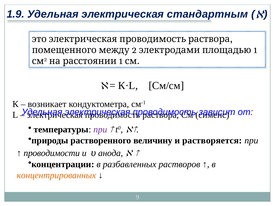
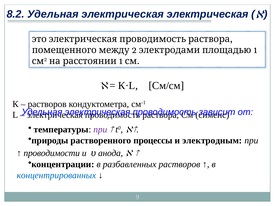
1.9: 1.9 -> 8.2
электрическая стандартным: стандартным -> электрическая
возникает at (47, 104): возникает -> растворов
величину: величину -> процессы
растворяется: растворяется -> электродным
концентрированных colour: orange -> blue
